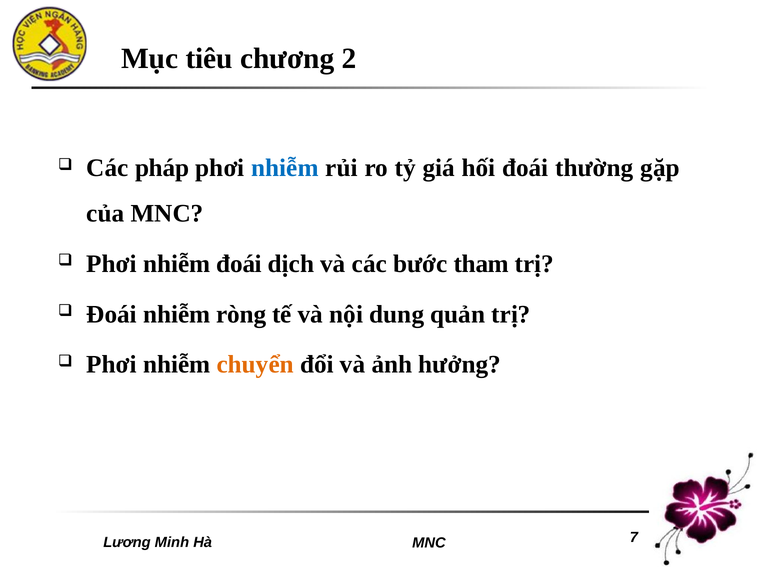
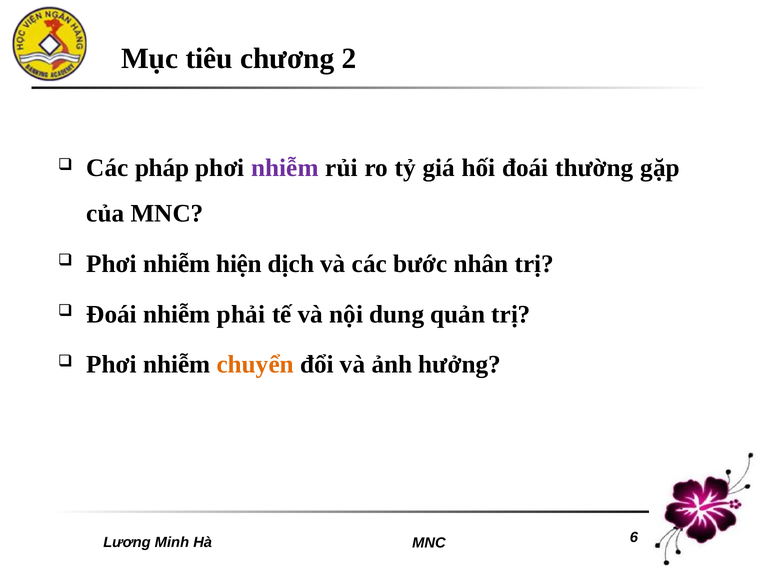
nhiễm at (285, 168) colour: blue -> purple
nhiễm đoái: đoái -> hiện
tham: tham -> nhân
ròng: ròng -> phải
7: 7 -> 6
